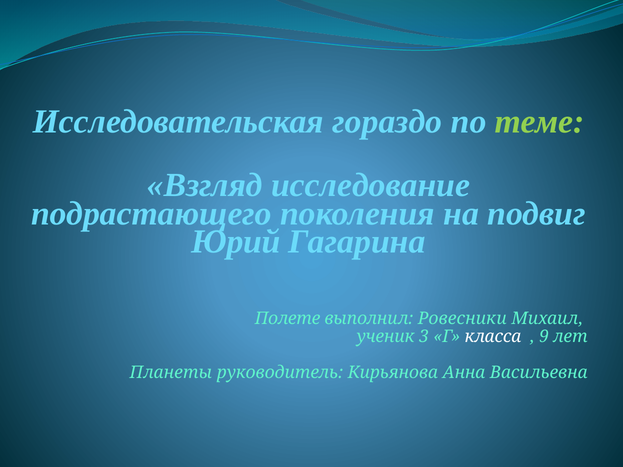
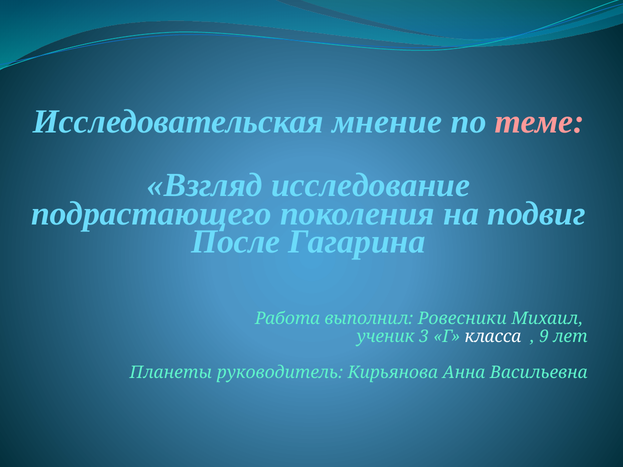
гораздо: гораздо -> мнение
теме colour: light green -> pink
Юрий: Юрий -> После
Полете: Полете -> Работа
